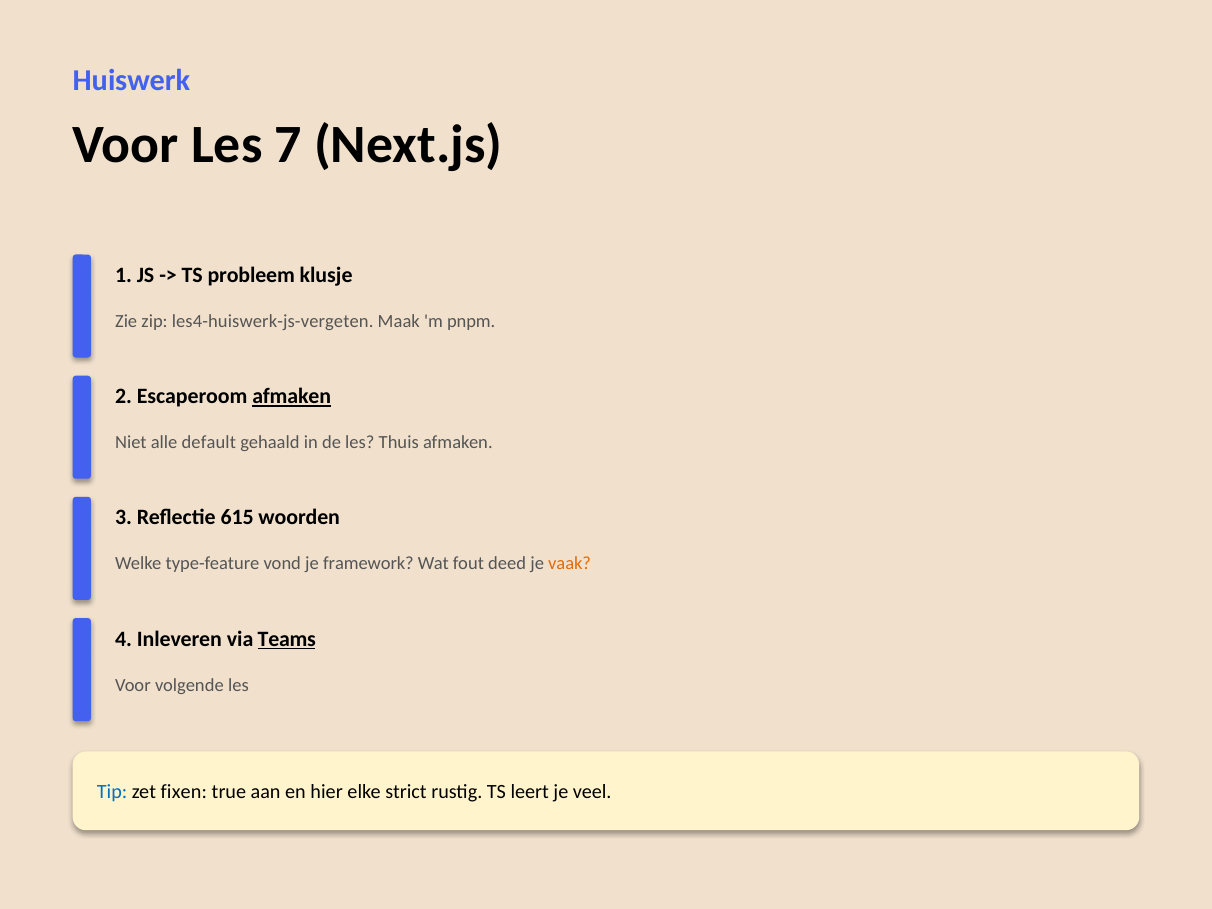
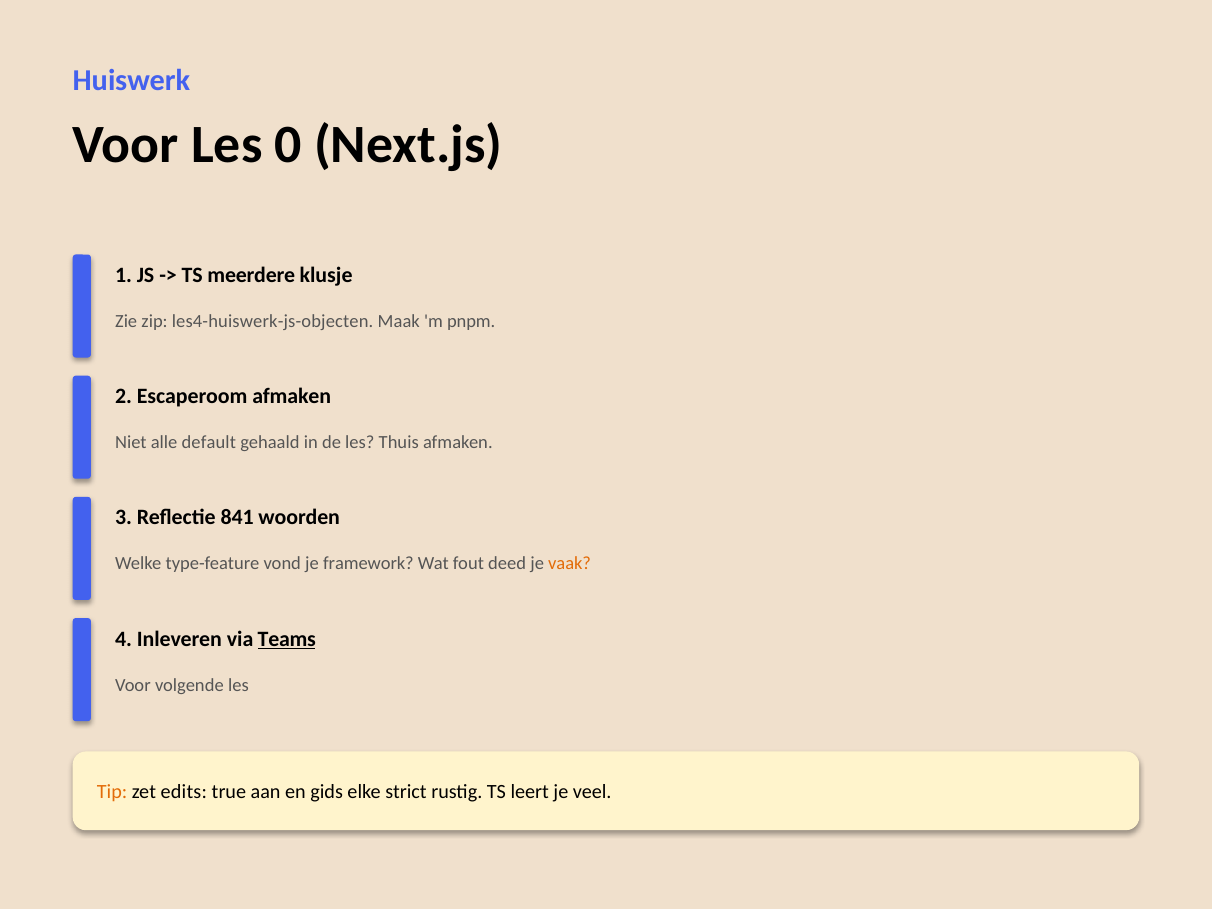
7: 7 -> 0
probleem: probleem -> meerdere
les4-huiswerk-js-vergeten: les4-huiswerk-js-vergeten -> les4-huiswerk-js-objecten
afmaken at (292, 396) underline: present -> none
615: 615 -> 841
Tip colour: blue -> orange
fixen: fixen -> edits
hier: hier -> gids
